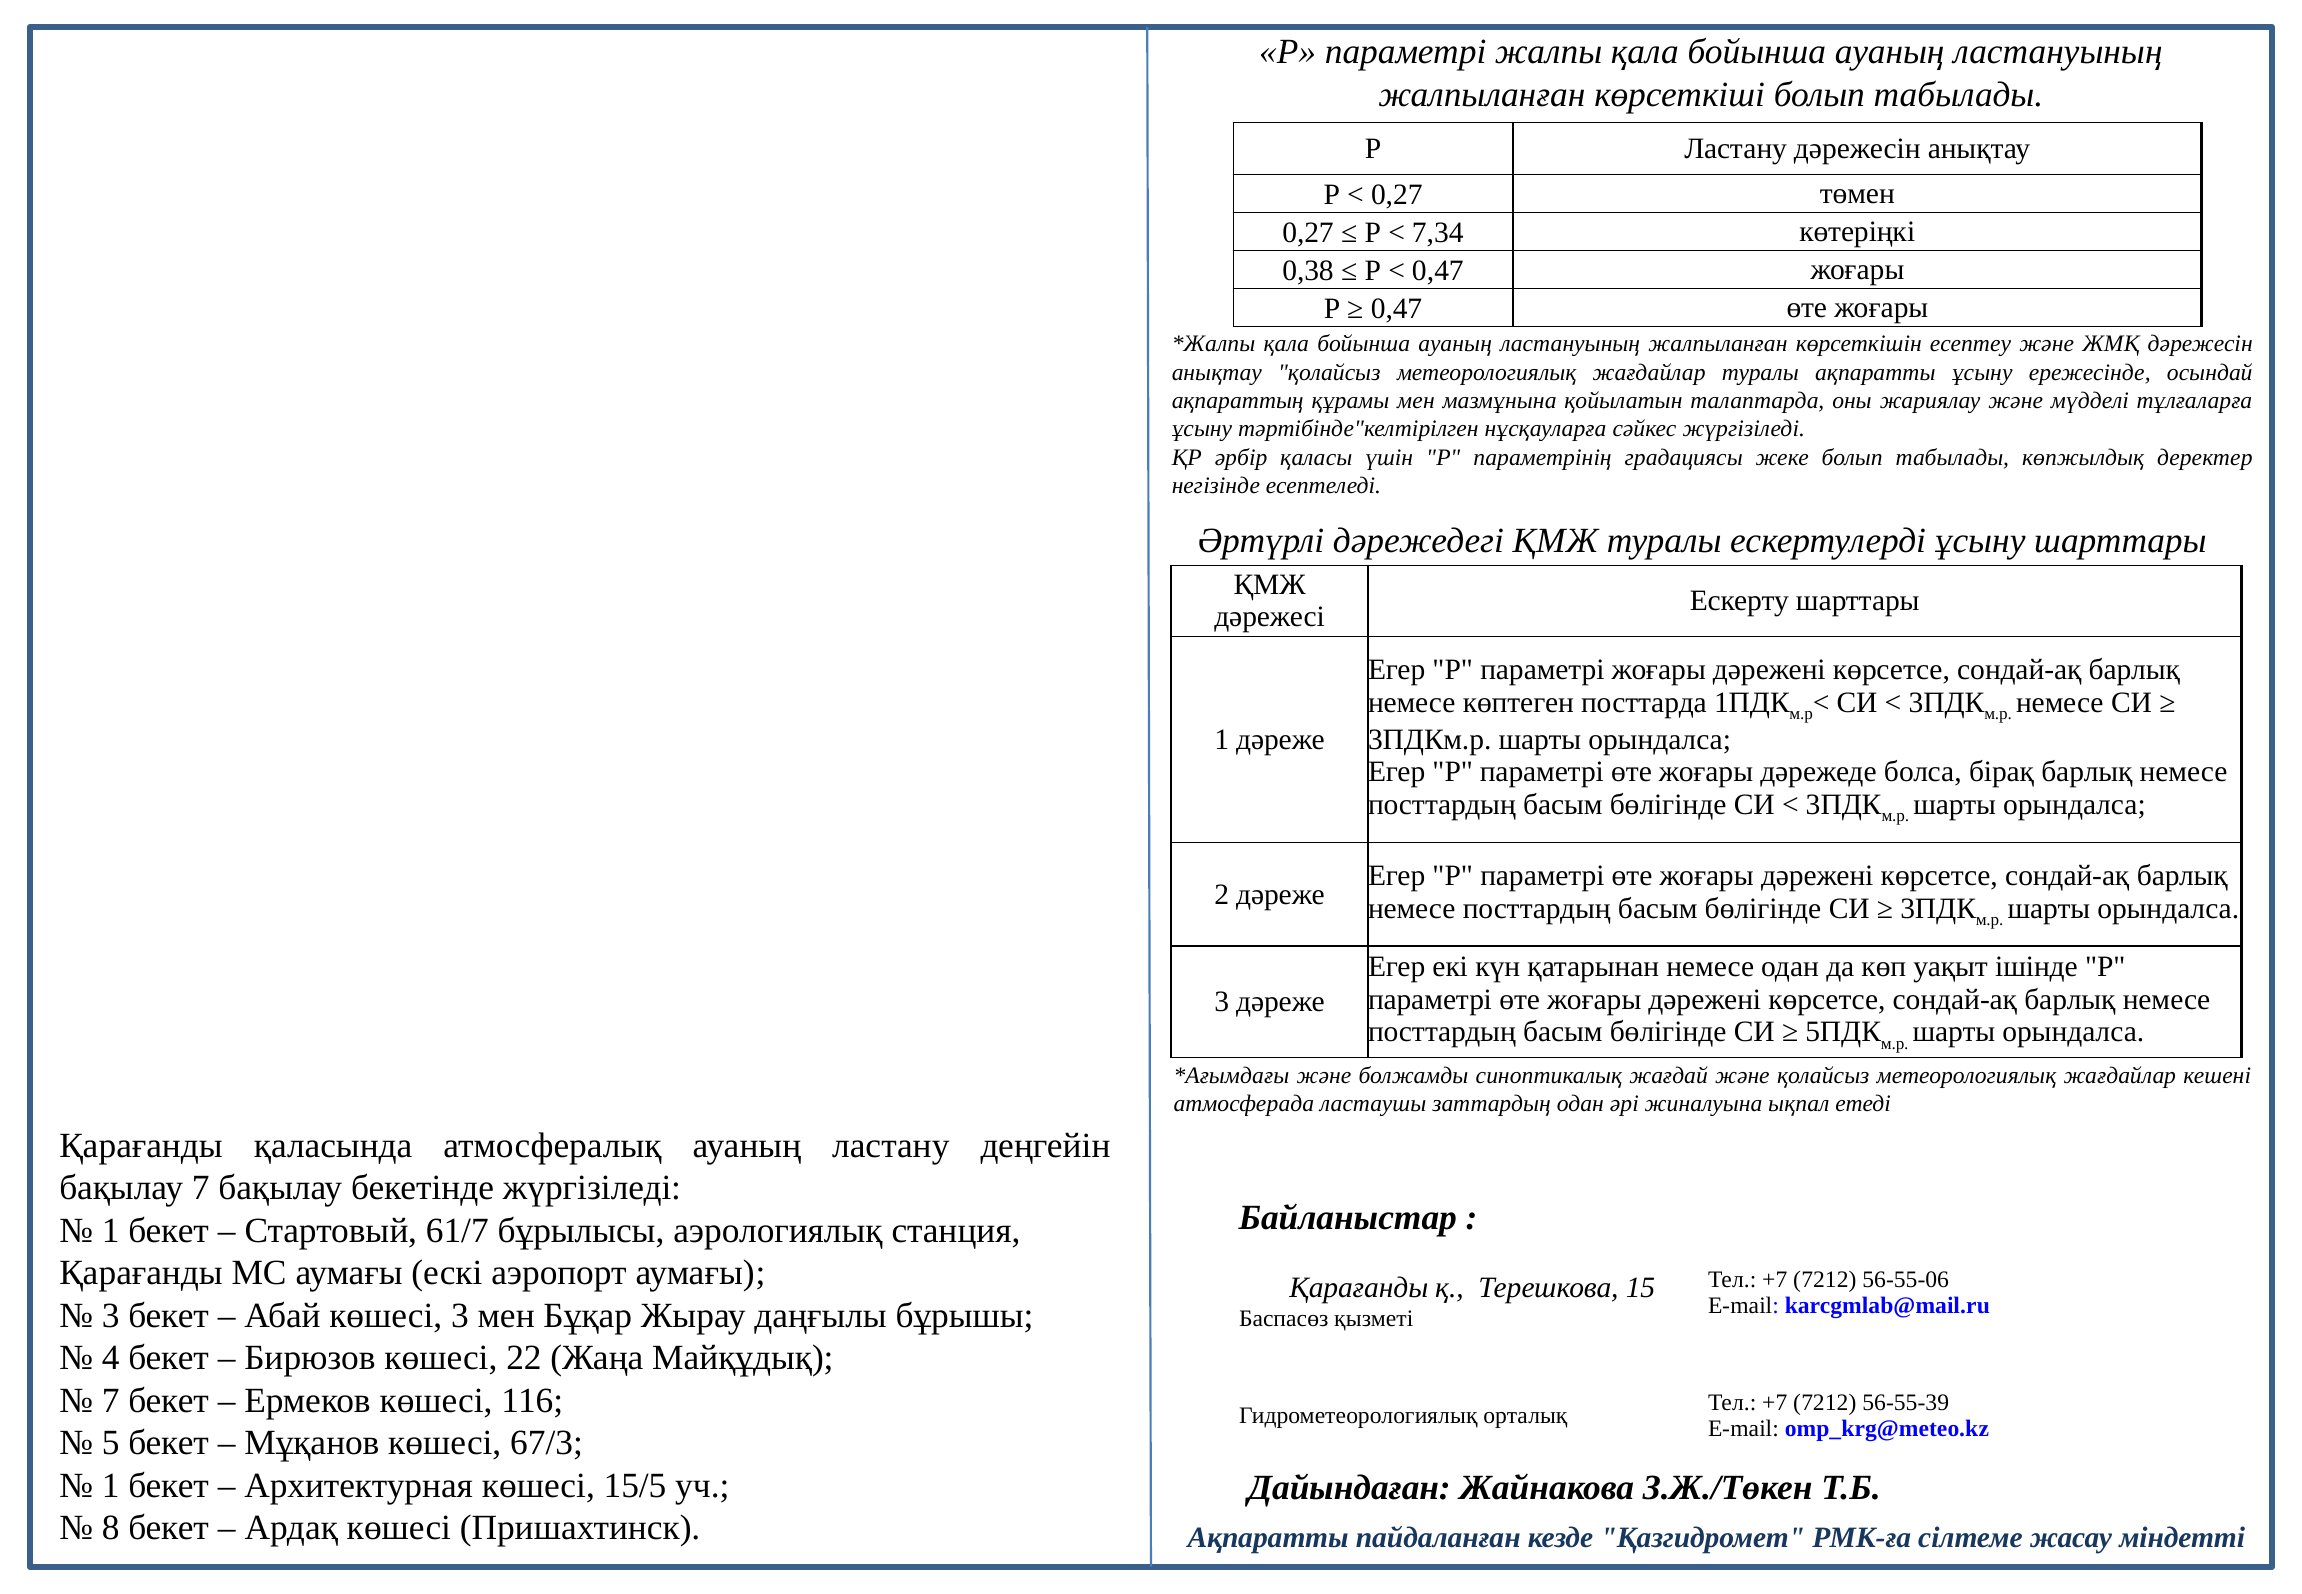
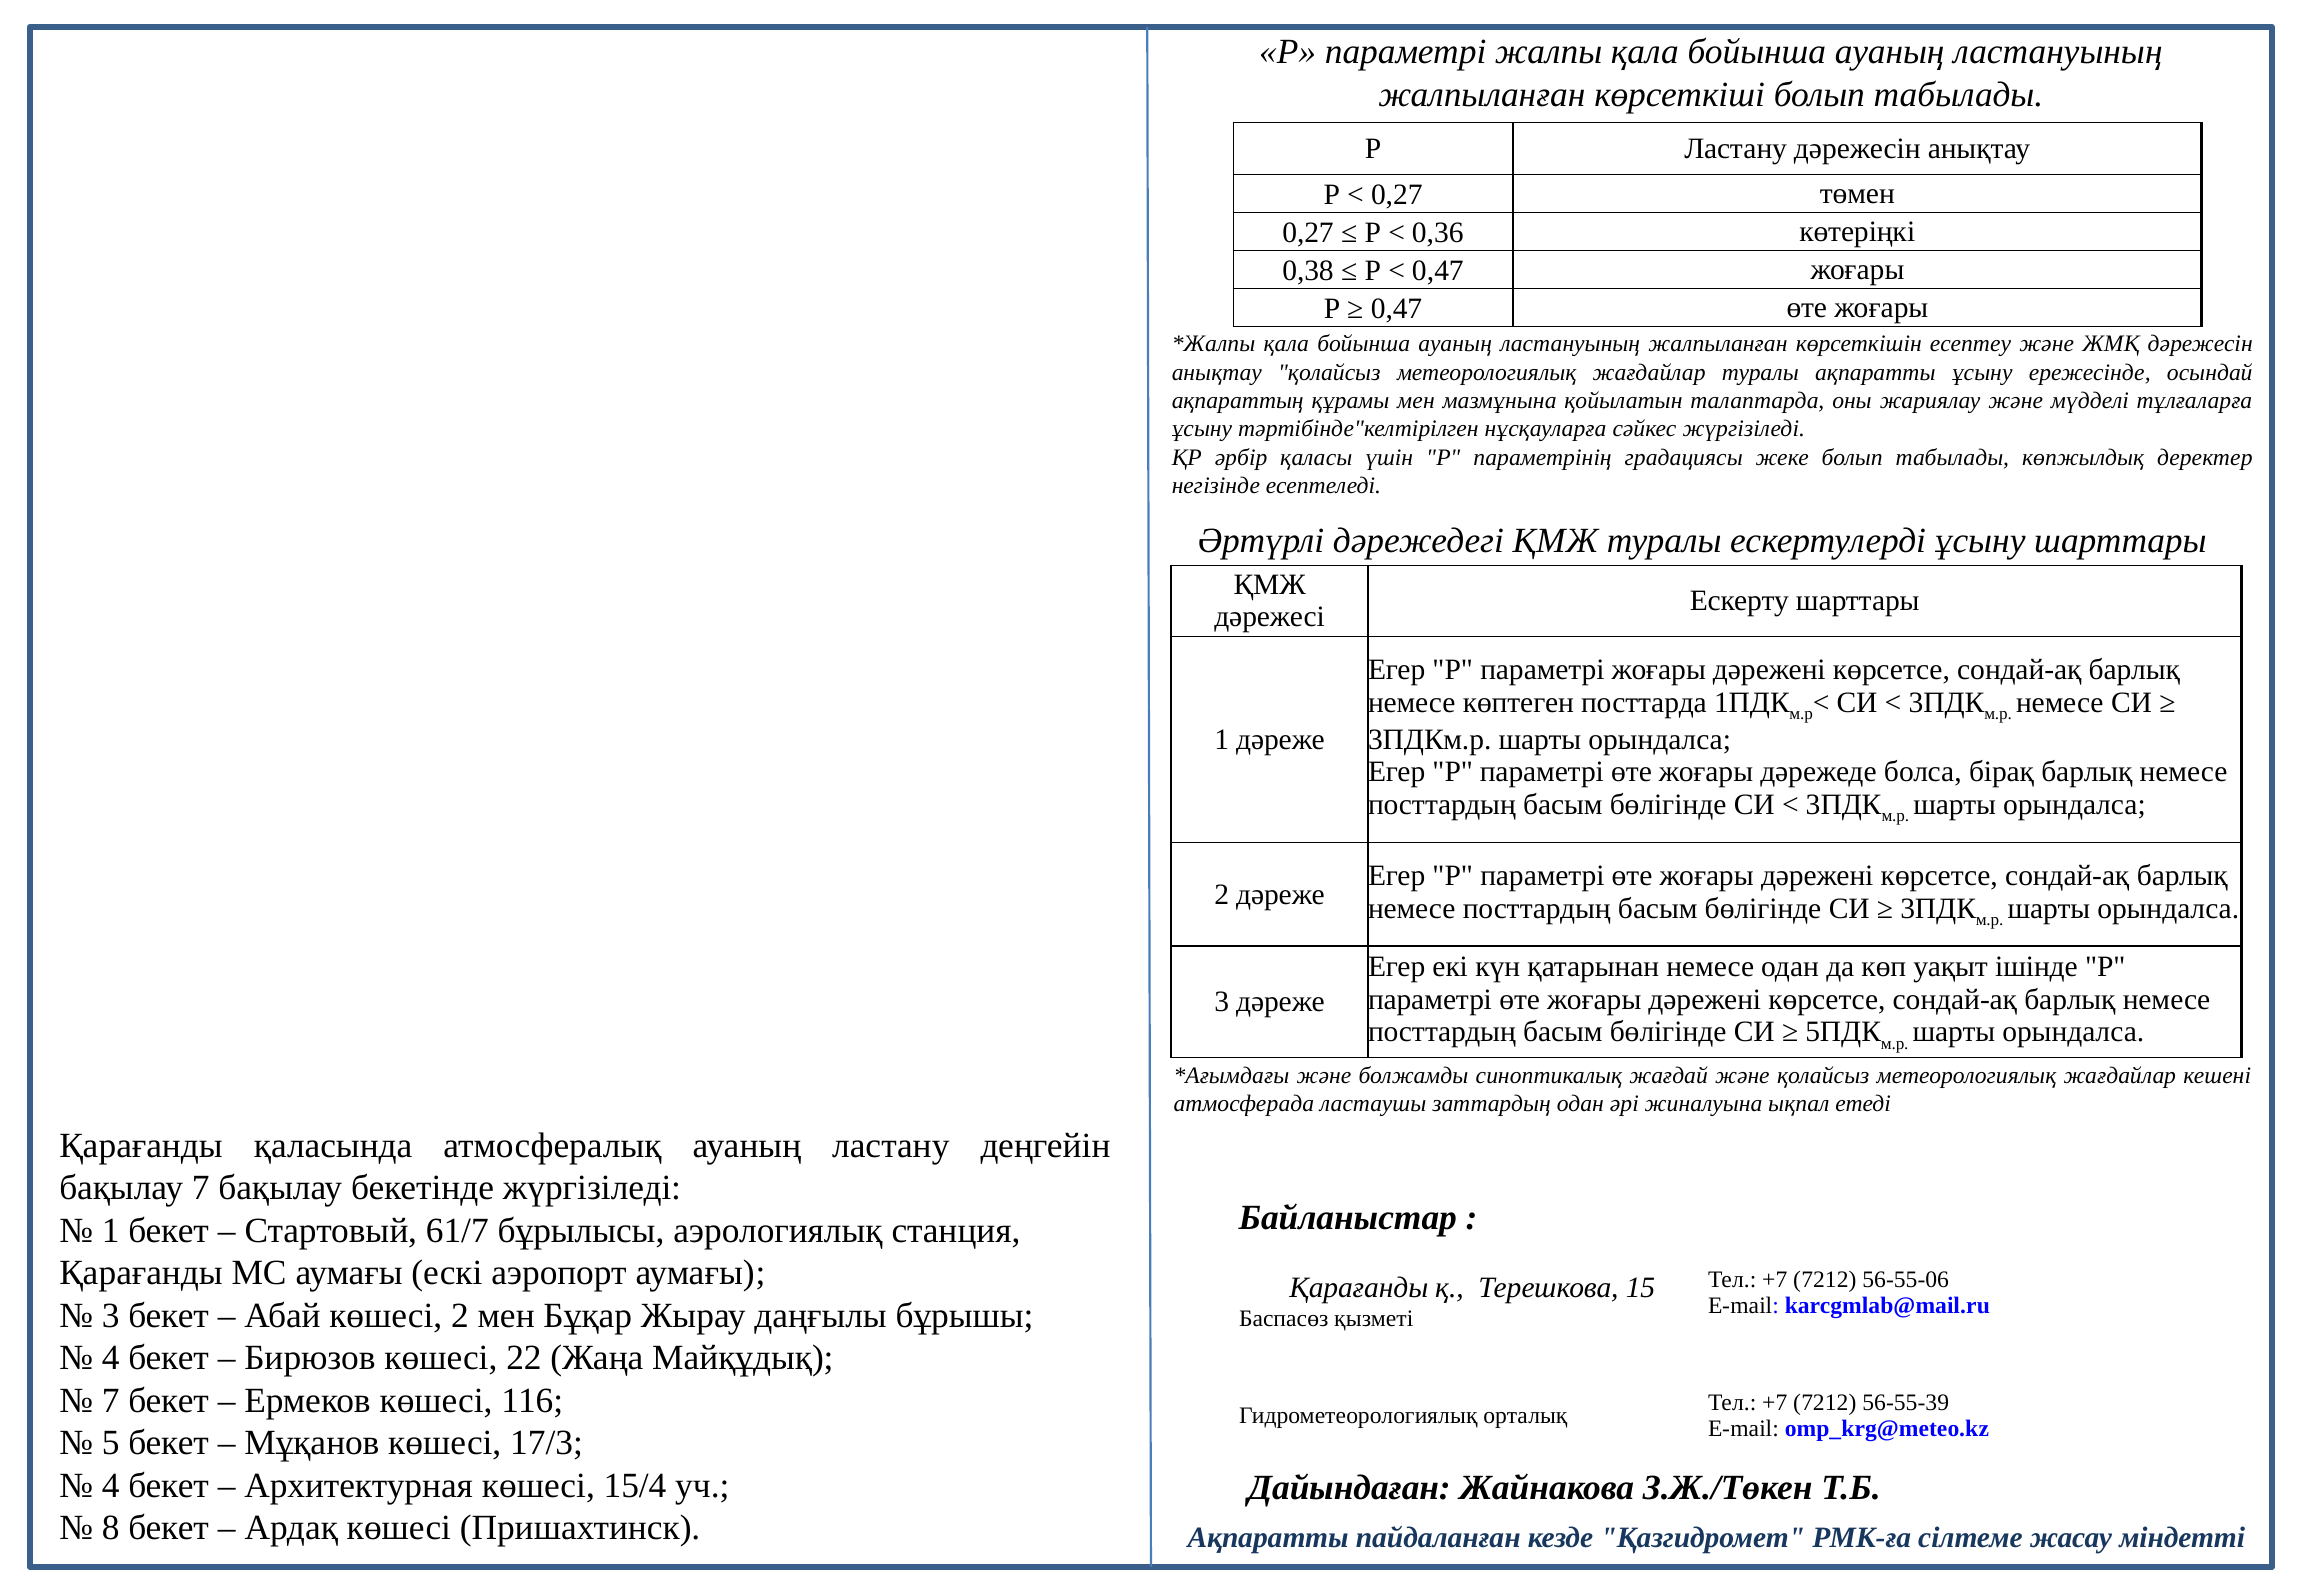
7,34: 7,34 -> 0,36
көшесі 3: 3 -> 2
67/3: 67/3 -> 17/3
1 at (111, 1485): 1 -> 4
15/5: 15/5 -> 15/4
